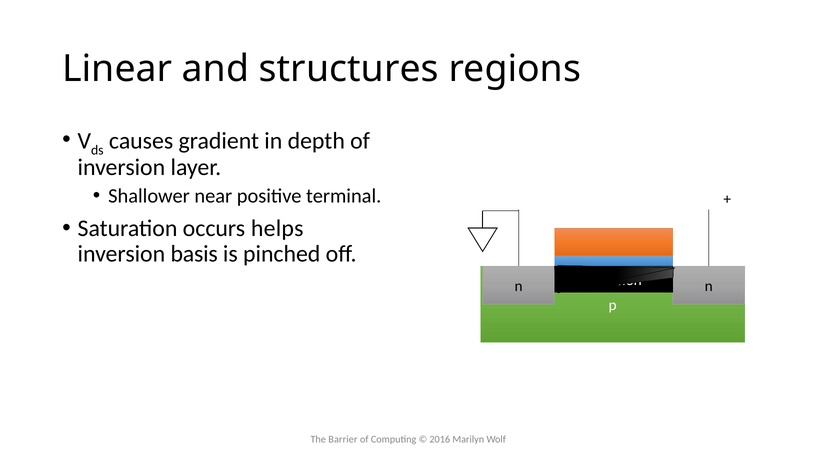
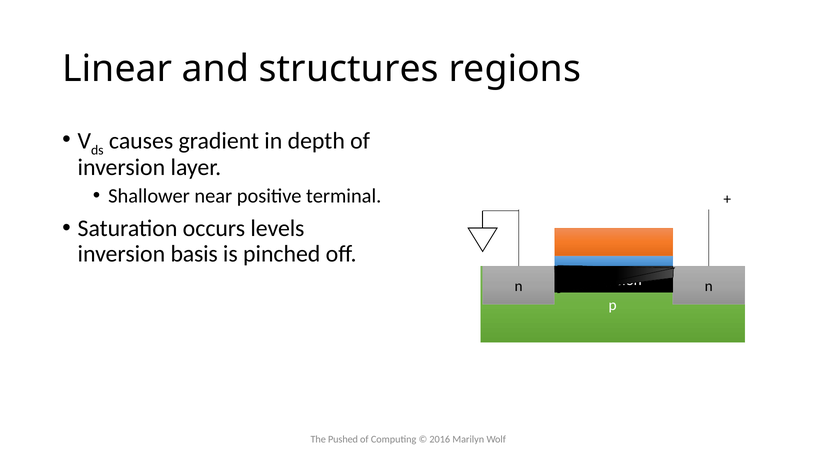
helps: helps -> levels
Barrier: Barrier -> Pushed
